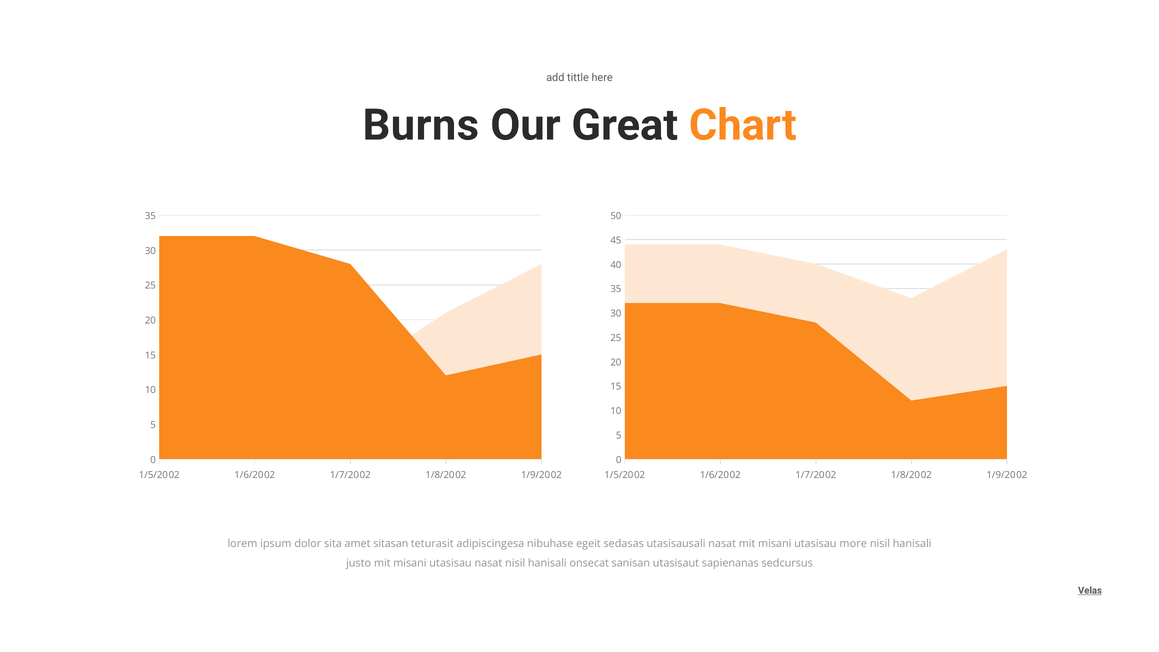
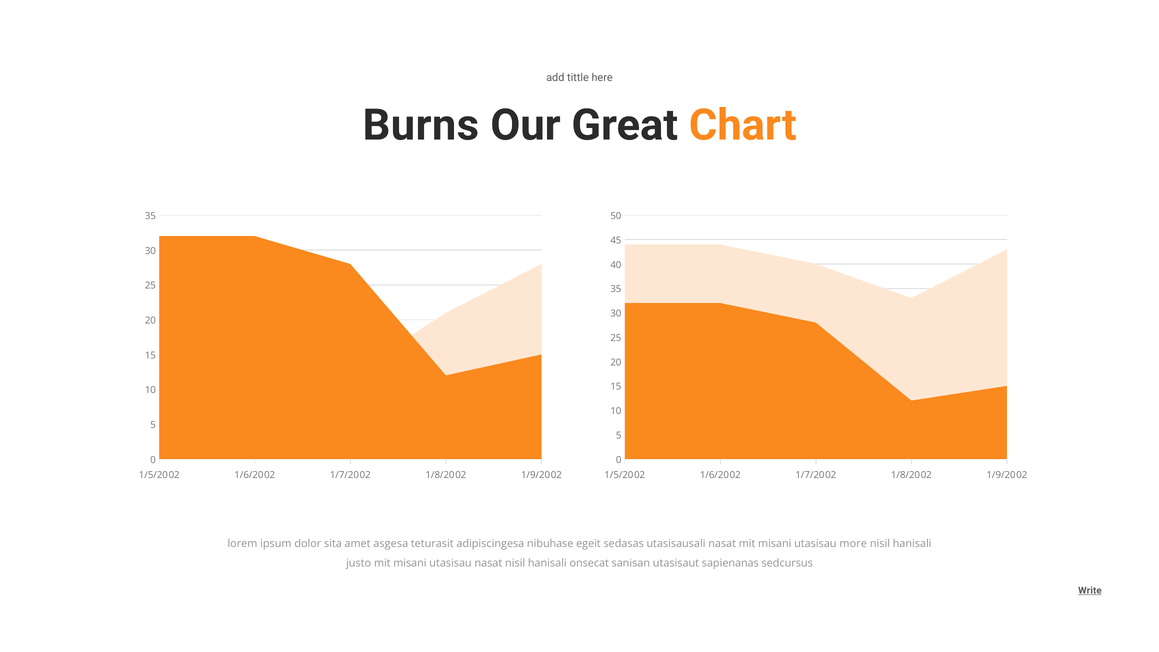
sitasan: sitasan -> asgesa
Velas: Velas -> Write
